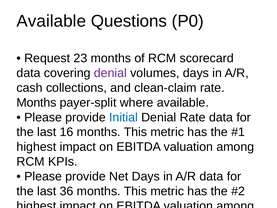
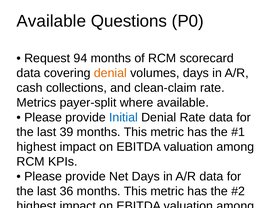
23: 23 -> 94
denial at (110, 73) colour: purple -> orange
Months at (36, 102): Months -> Metrics
16: 16 -> 39
